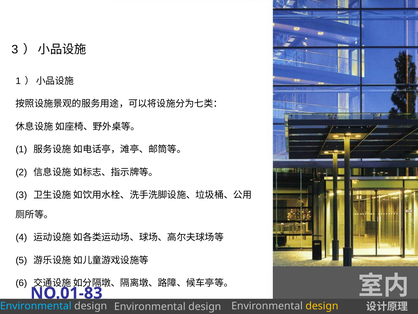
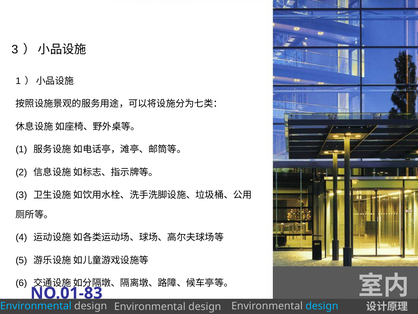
design at (322, 306) colour: yellow -> light blue
